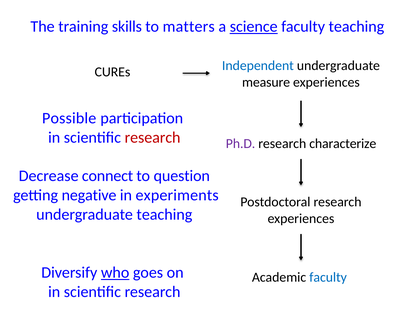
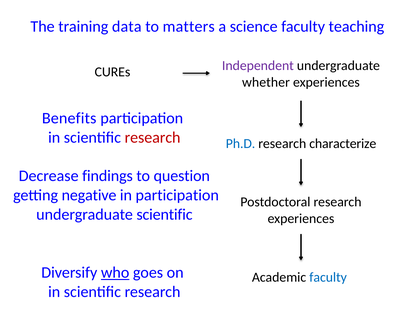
skills: skills -> data
science underline: present -> none
Independent colour: blue -> purple
measure: measure -> whether
Possible: Possible -> Benefits
Ph.D colour: purple -> blue
connect: connect -> findings
in experiments: experiments -> participation
undergraduate teaching: teaching -> scientific
